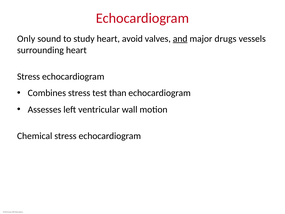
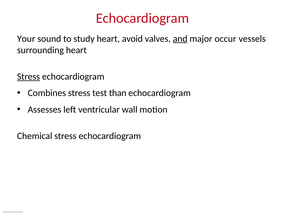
Only: Only -> Your
drugs: drugs -> occur
Stress at (28, 76) underline: none -> present
